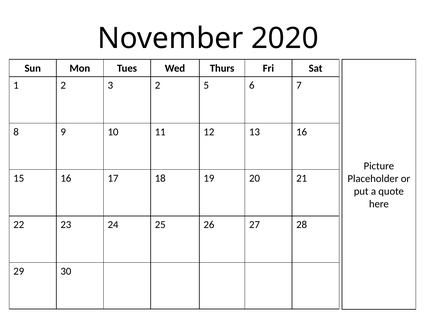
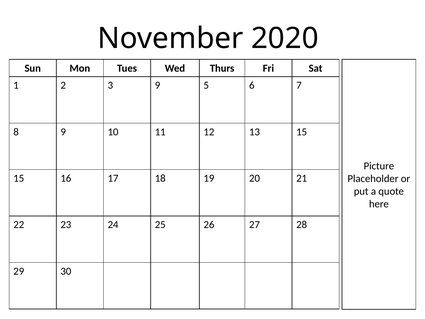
3 2: 2 -> 9
13 16: 16 -> 15
